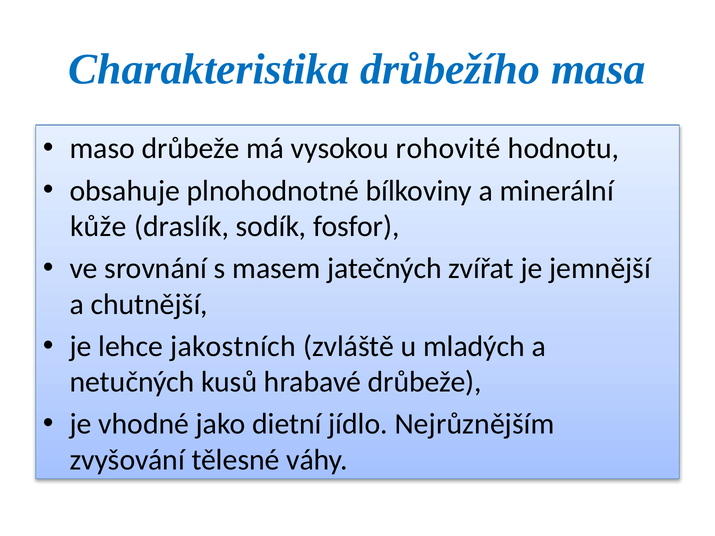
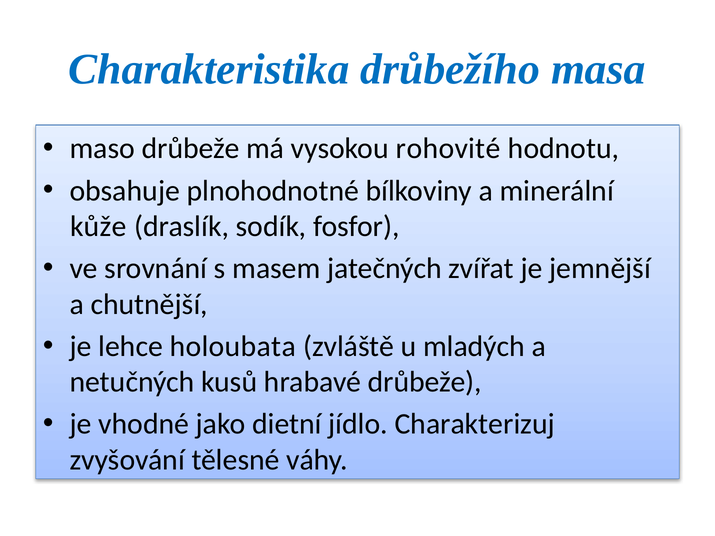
jakostních: jakostních -> holoubata
Nejrůznějším: Nejrůznějším -> Charakterizuj
